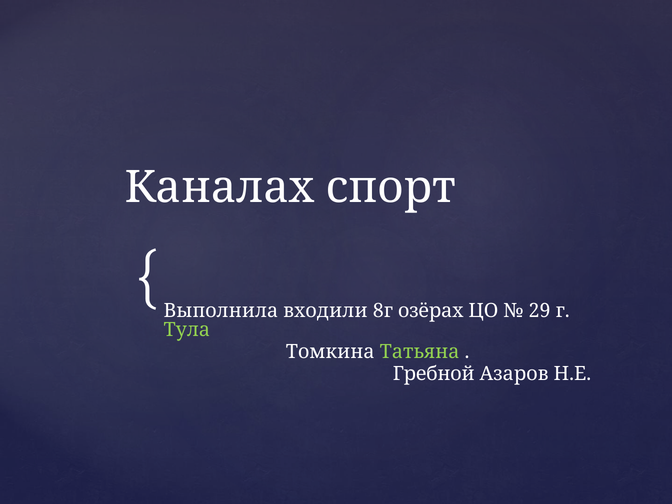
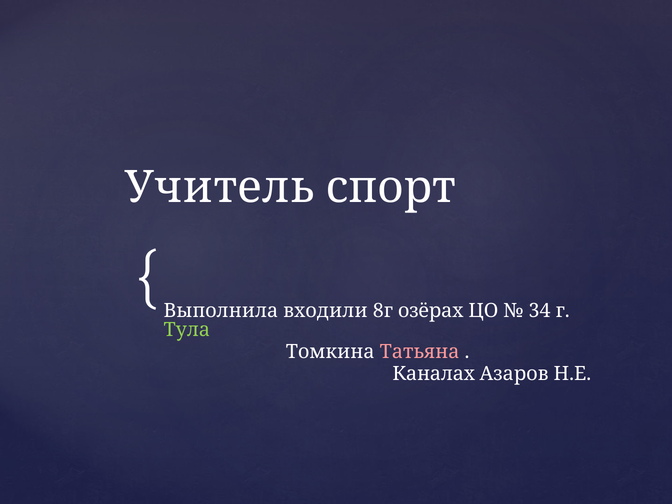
Каналах: Каналах -> Учитель
29: 29 -> 34
Татьяна colour: light green -> pink
Гребной: Гребной -> Каналах
